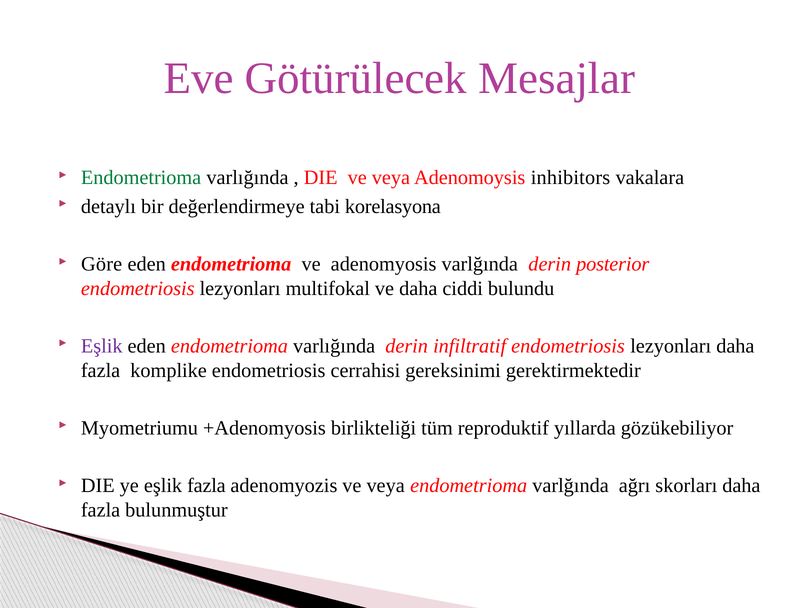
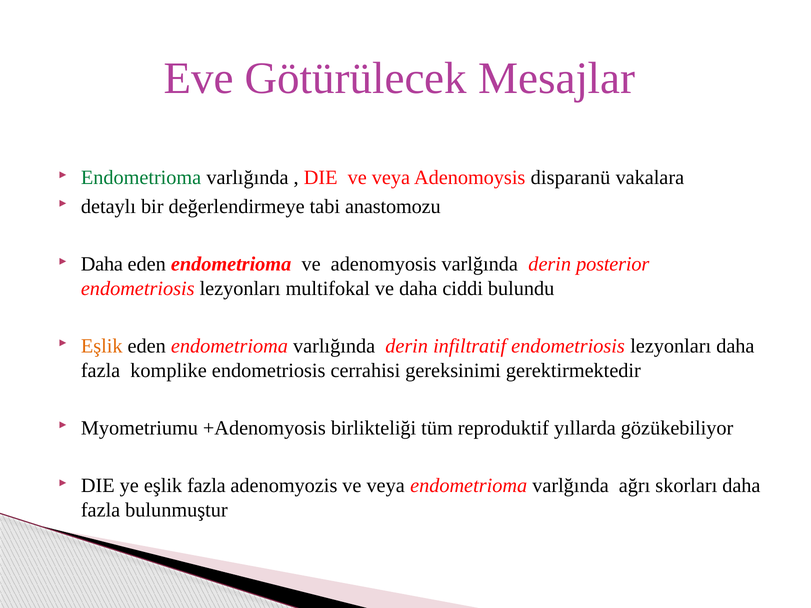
inhibitors: inhibitors -> disparanü
korelasyona: korelasyona -> anastomozu
Göre at (102, 264): Göre -> Daha
Eşlik at (102, 346) colour: purple -> orange
